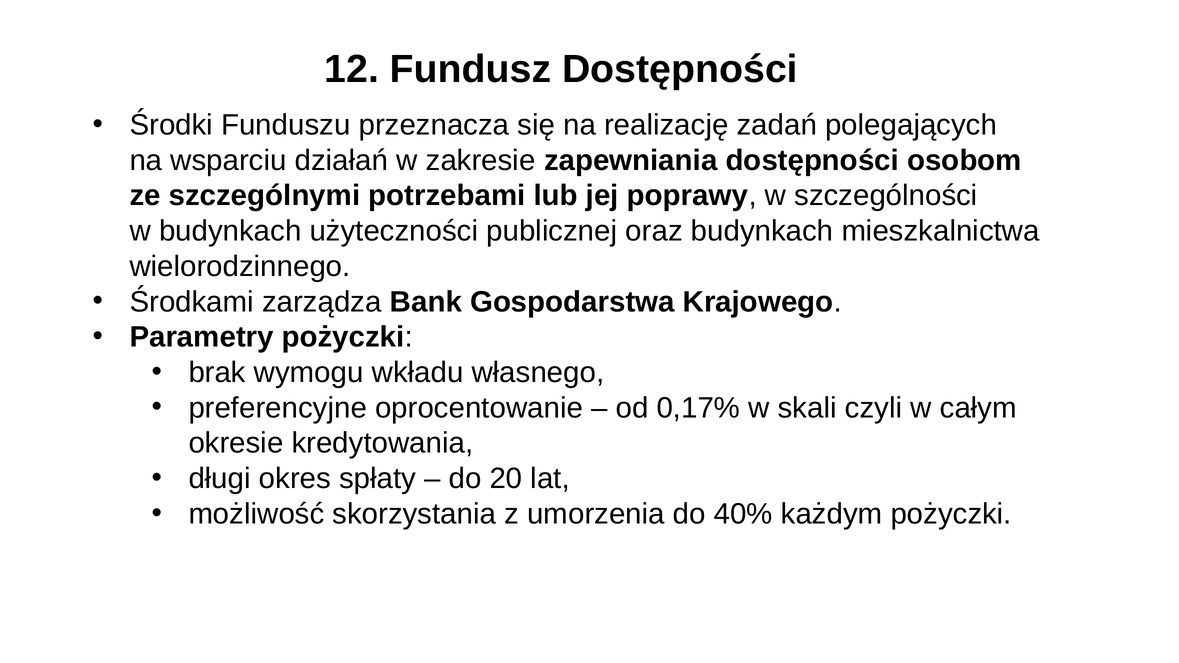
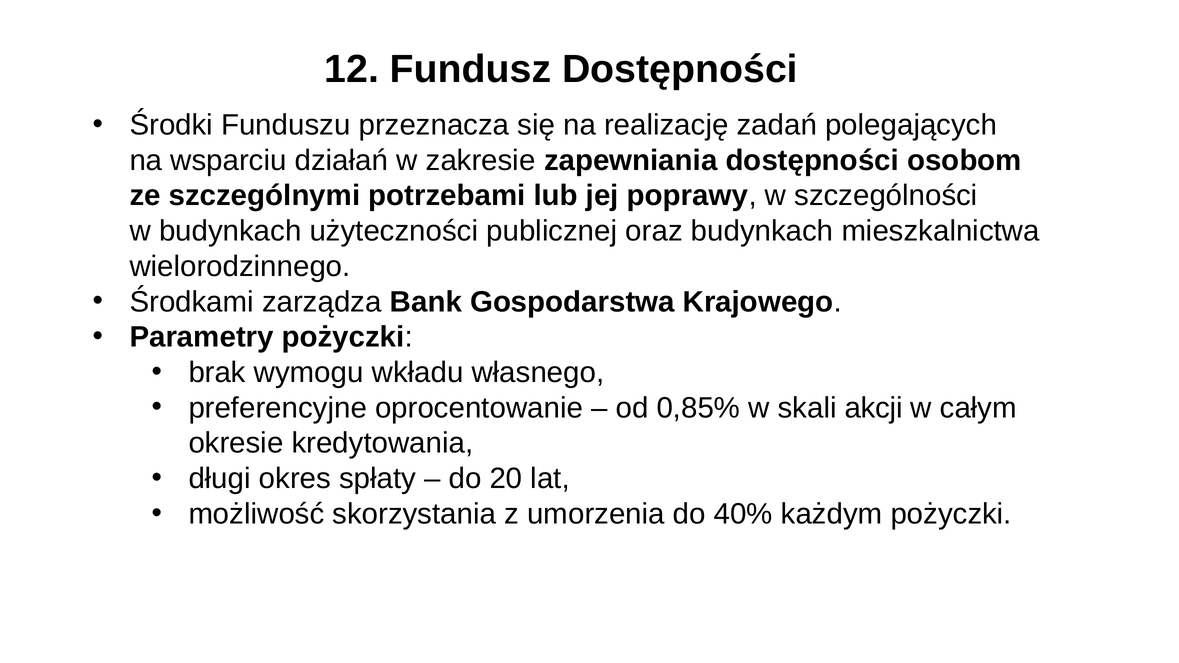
0,17%: 0,17% -> 0,85%
czyli: czyli -> akcji
